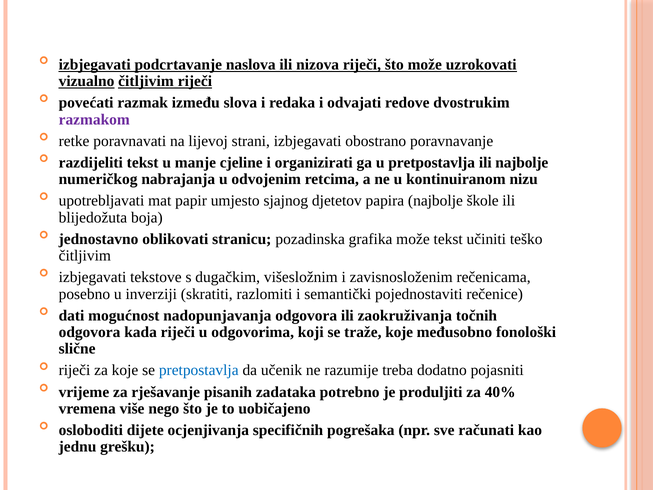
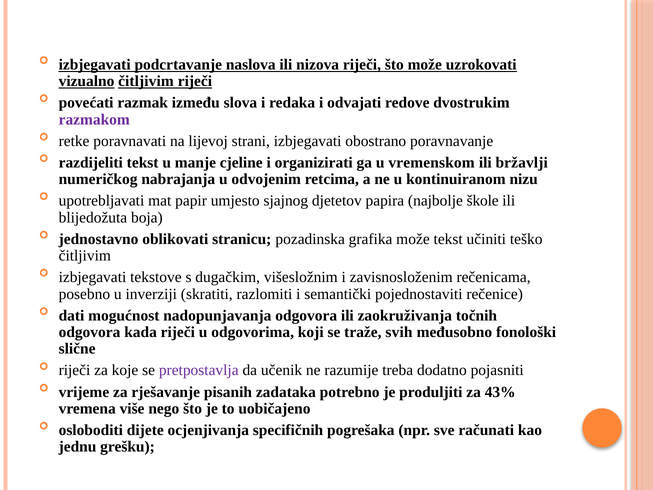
u pretpostavlja: pretpostavlja -> vremenskom
ili najbolje: najbolje -> bržavlji
traže koje: koje -> svih
pretpostavlja at (199, 370) colour: blue -> purple
40%: 40% -> 43%
